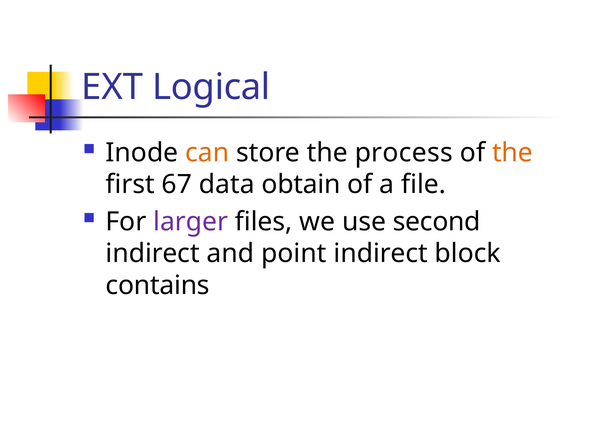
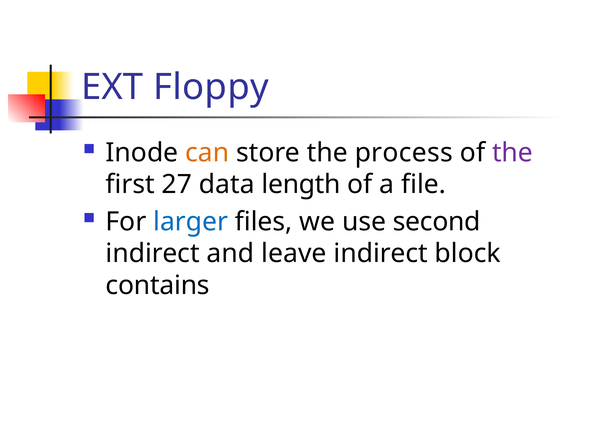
Logical: Logical -> Floppy
the at (512, 153) colour: orange -> purple
67: 67 -> 27
obtain: obtain -> length
larger colour: purple -> blue
point: point -> leave
